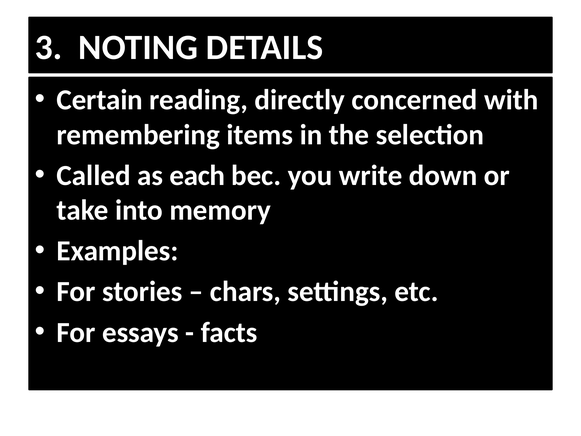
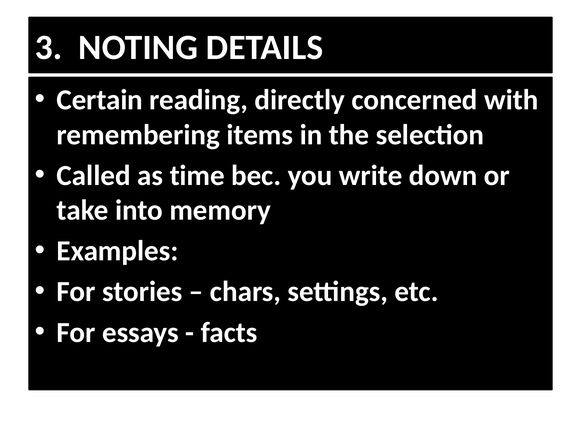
each: each -> time
